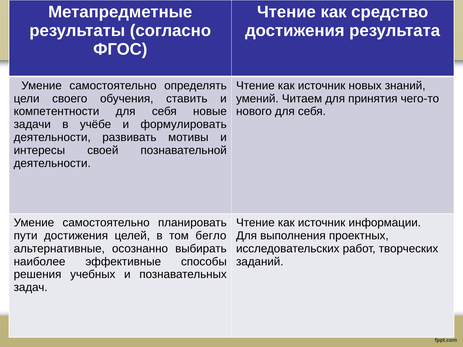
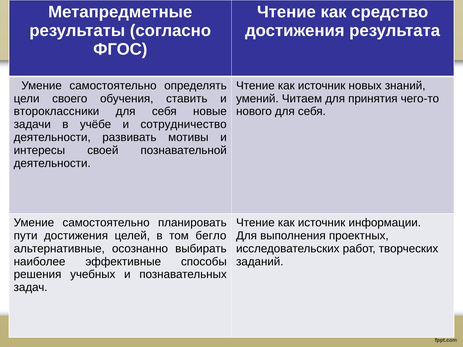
компетентности: компетентности -> второклассники
формулировать: формулировать -> сотрудничество
